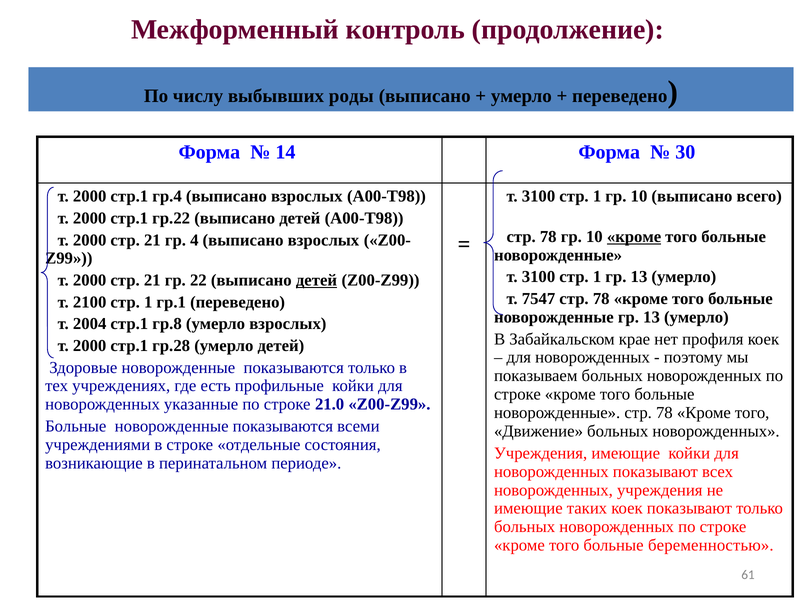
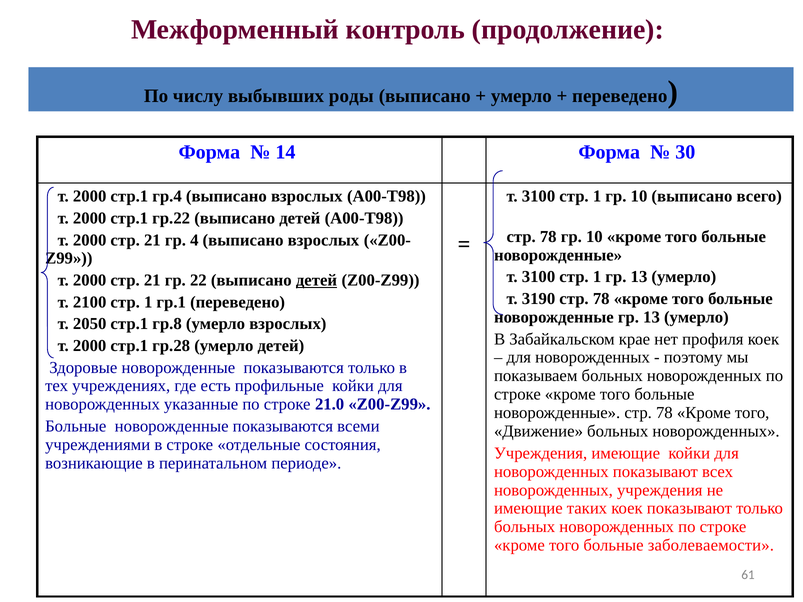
кроме at (634, 237) underline: present -> none
7547: 7547 -> 3190
2004: 2004 -> 2050
беременностью: беременностью -> заболеваемости
